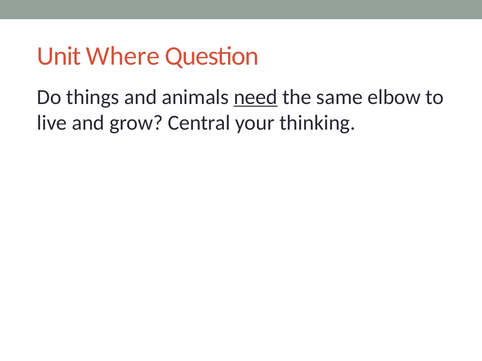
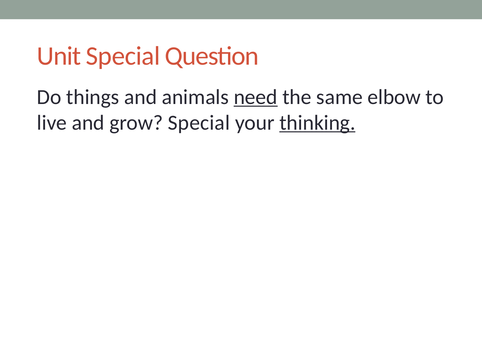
Unit Where: Where -> Special
grow Central: Central -> Special
thinking underline: none -> present
